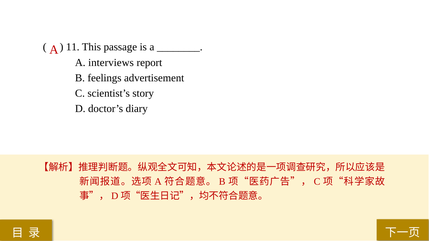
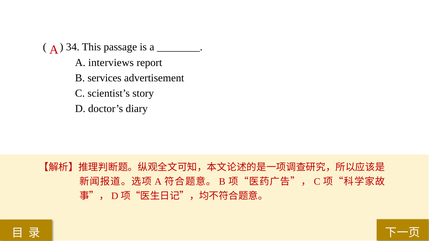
11: 11 -> 34
feelings: feelings -> services
